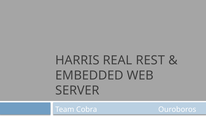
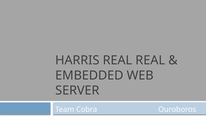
REAL REST: REST -> REAL
